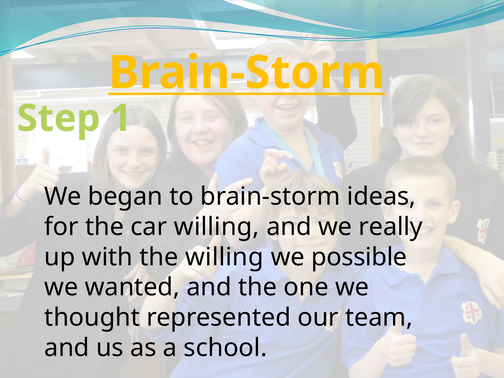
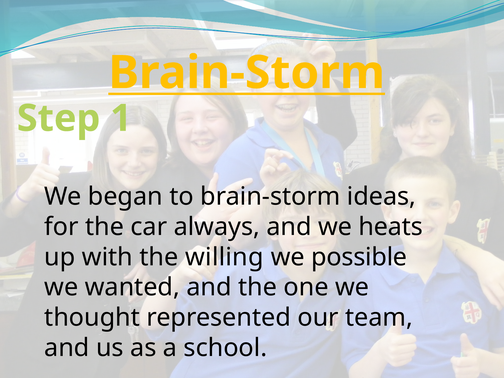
car willing: willing -> always
really: really -> heats
